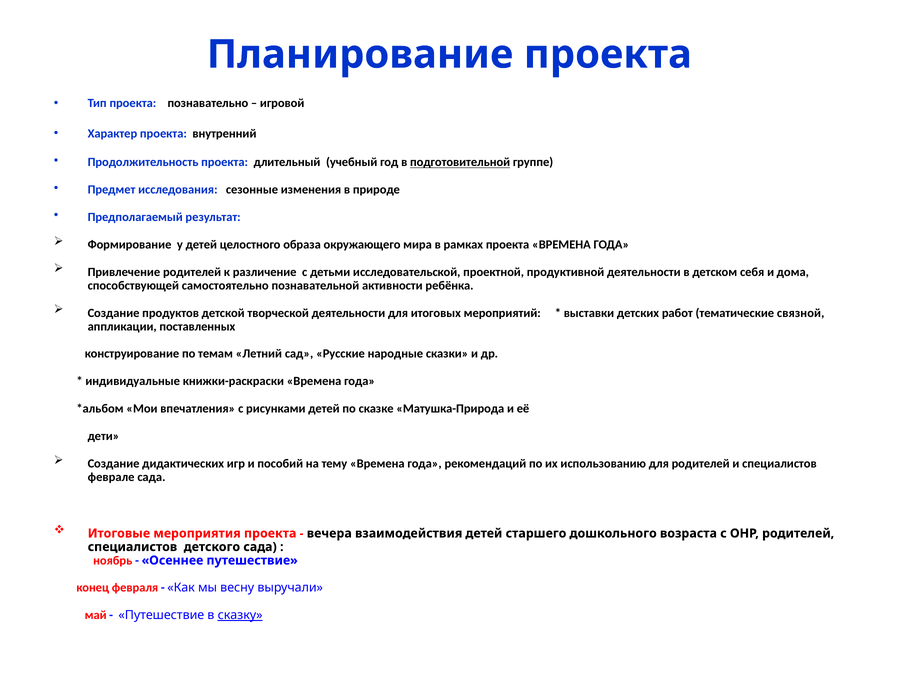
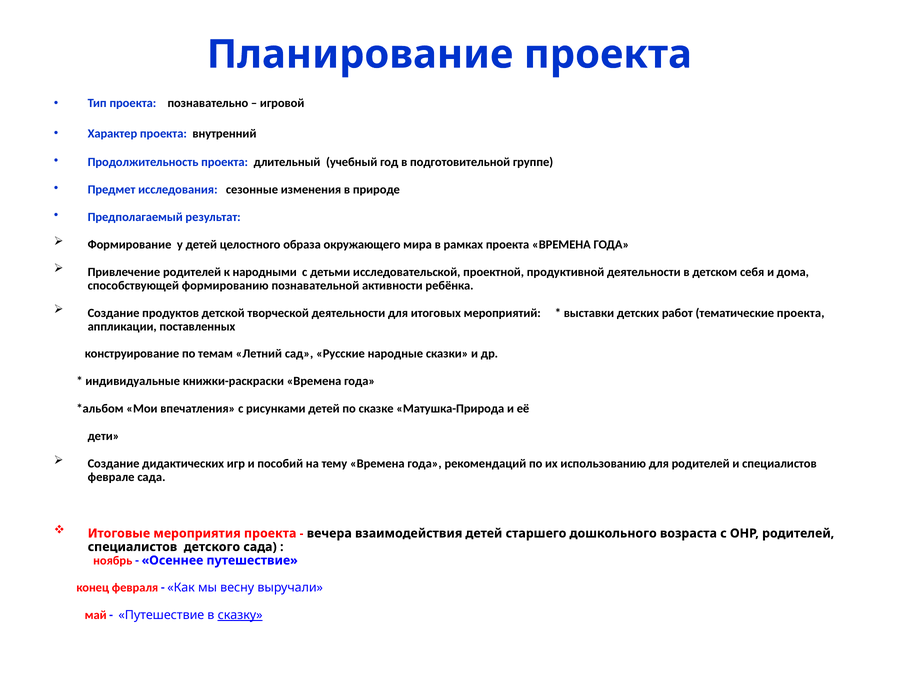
подготовительной underline: present -> none
различение: различение -> народными
самостоятельно: самостоятельно -> формированию
тематические связной: связной -> проекта
